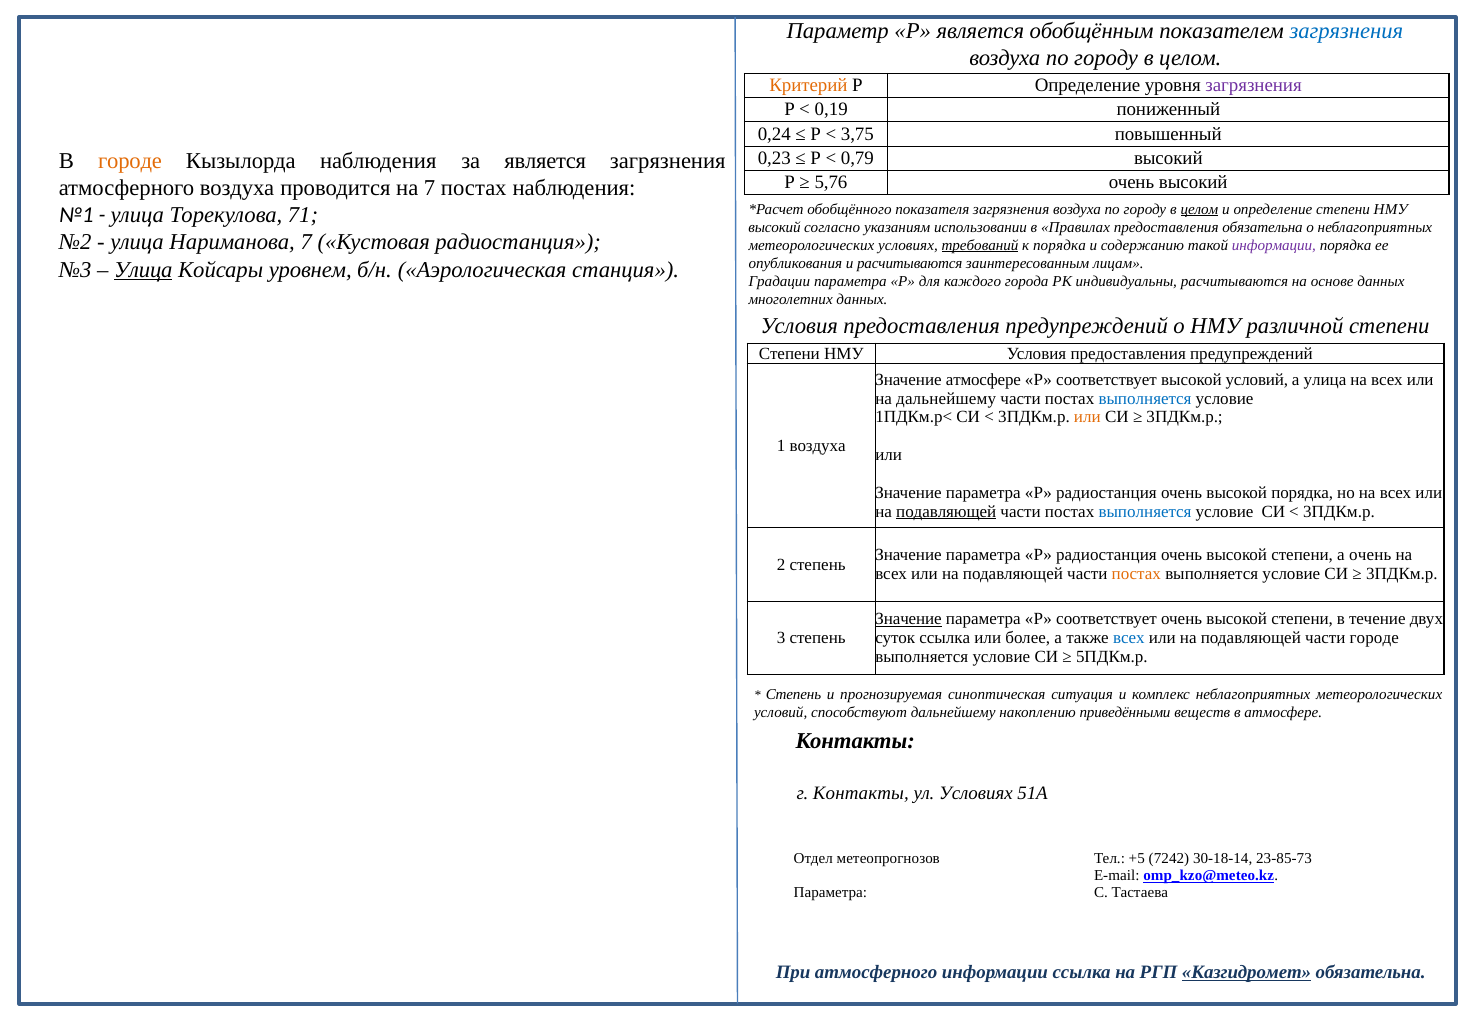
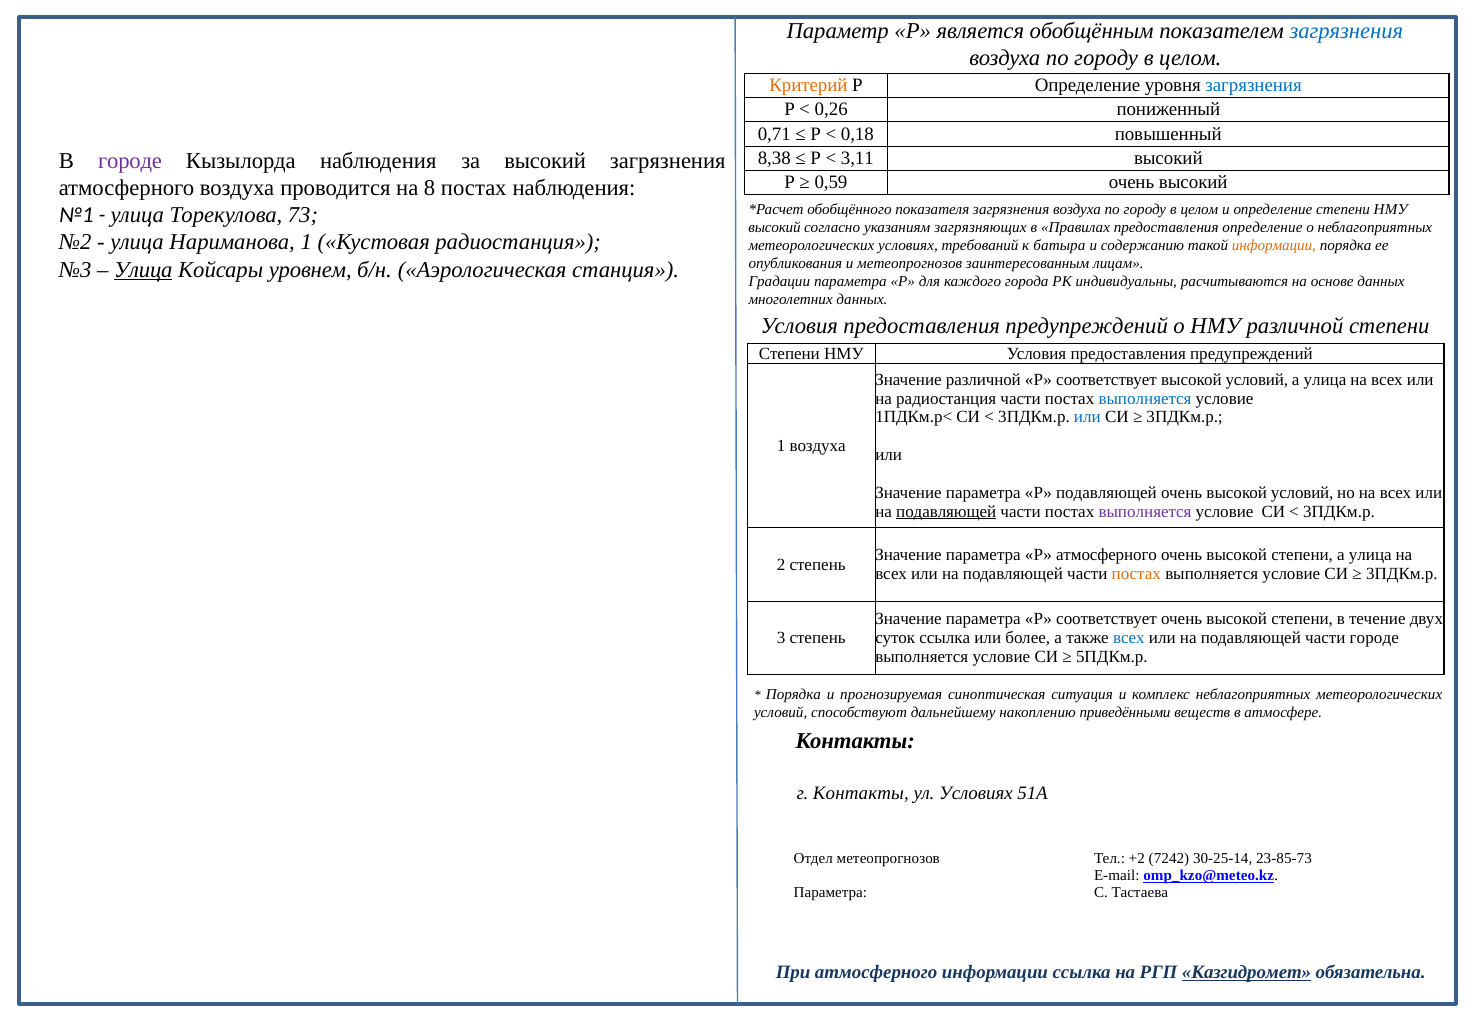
загрязнения at (1254, 85) colour: purple -> blue
0,19: 0,19 -> 0,26
0,24: 0,24 -> 0,71
3,75: 3,75 -> 0,18
0,23: 0,23 -> 8,38
0,79: 0,79 -> 3,11
городе at (130, 161) colour: orange -> purple
за является: является -> высокий
5,76: 5,76 -> 0,59
на 7: 7 -> 8
целом at (1199, 209) underline: present -> none
71: 71 -> 73
использовании: использовании -> загрязняющих
предоставления обязательна: обязательна -> определение
Нариманова 7: 7 -> 1
требований underline: present -> none
к порядка: порядка -> батыра
информации at (1274, 245) colour: purple -> orange
и расчитываются: расчитываются -> метеопрогнозов
Значение атмосфере: атмосфере -> различной
на дальнейшему: дальнейшему -> радиостанция
или at (1087, 417) colour: orange -> blue
радиостанция at (1106, 493): радиостанция -> подавляющей
очень высокой порядка: порядка -> условий
выполняется at (1145, 512) colour: blue -> purple
радиостанция at (1106, 555): радиостанция -> атмосферного
степени а очень: очень -> улица
Значение at (909, 619) underline: present -> none
Степень at (793, 695): Степень -> Порядка
+5: +5 -> +2
30-18-14: 30-18-14 -> 30-25-14
